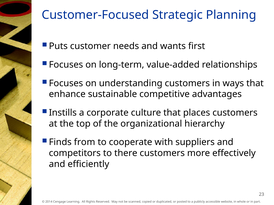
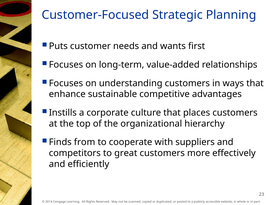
there: there -> great
